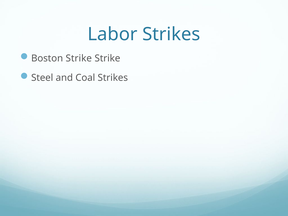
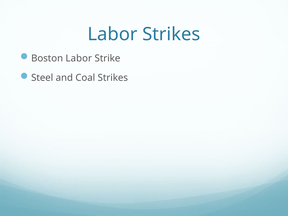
Boston Strike: Strike -> Labor
